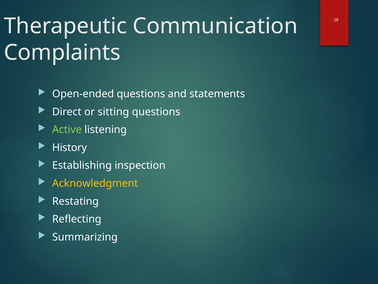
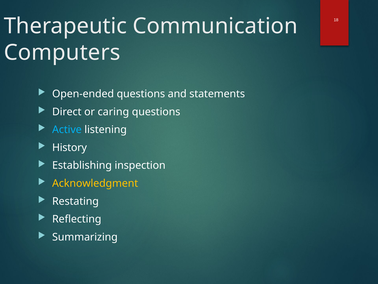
Complaints: Complaints -> Computers
sitting: sitting -> caring
Active colour: light green -> light blue
